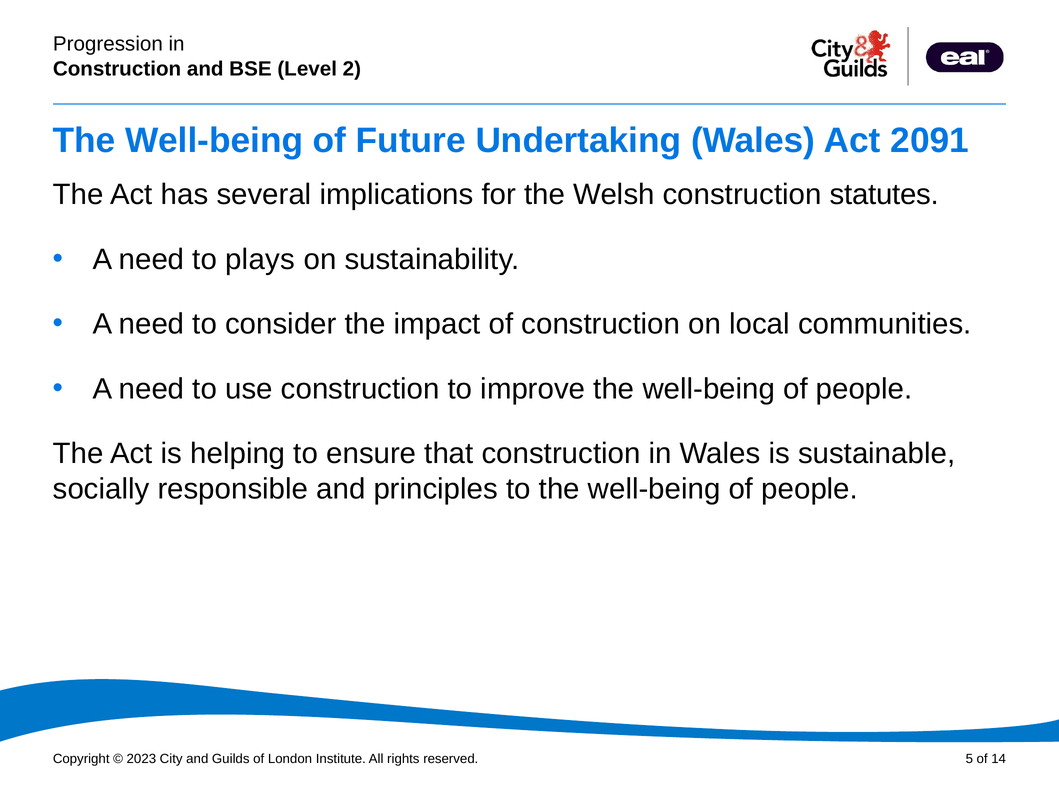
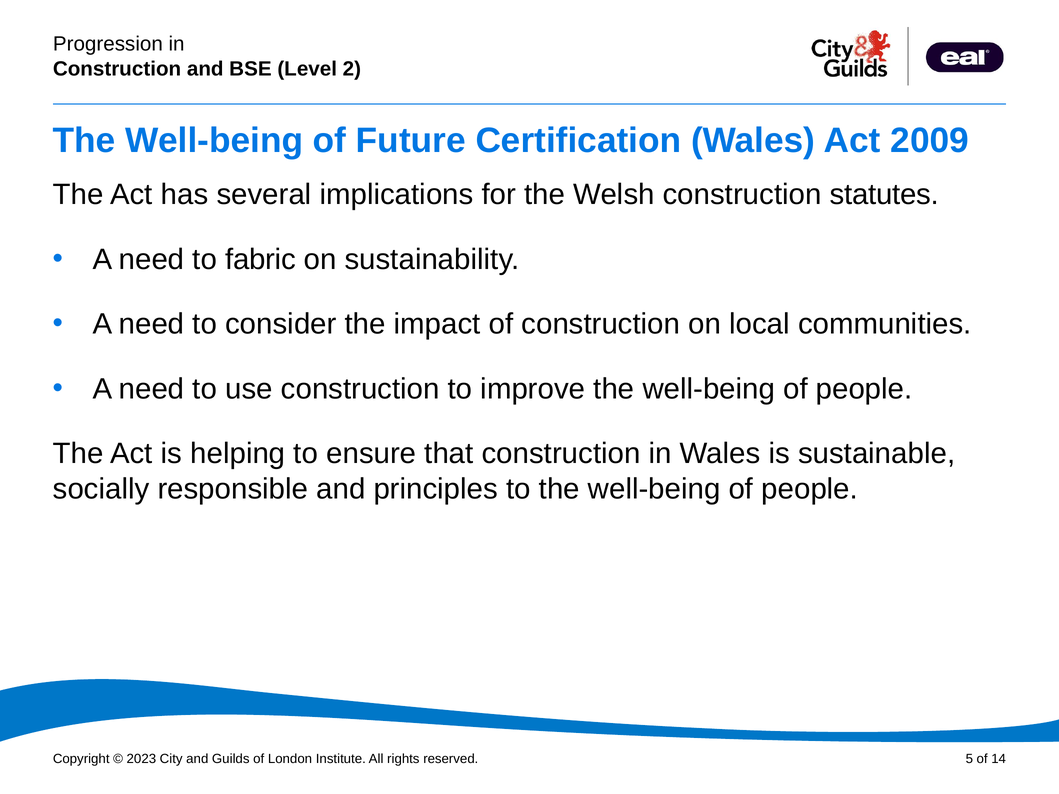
Undertaking: Undertaking -> Certification
2091: 2091 -> 2009
plays: plays -> fabric
